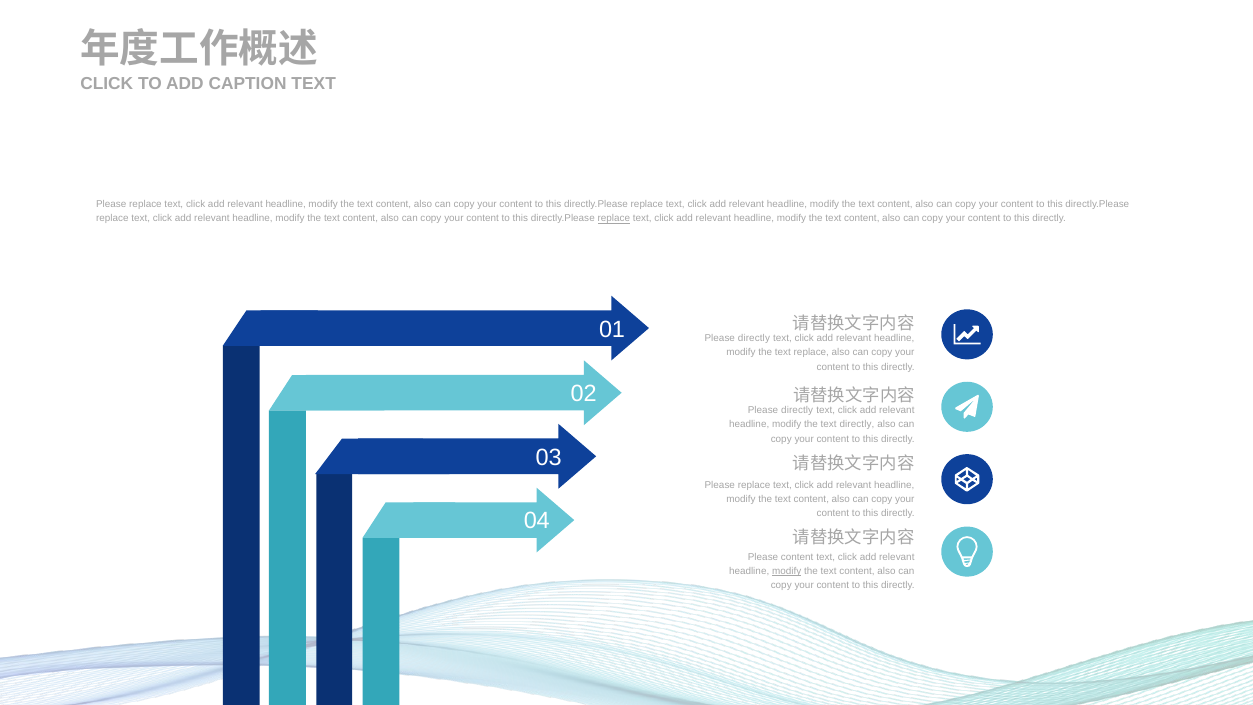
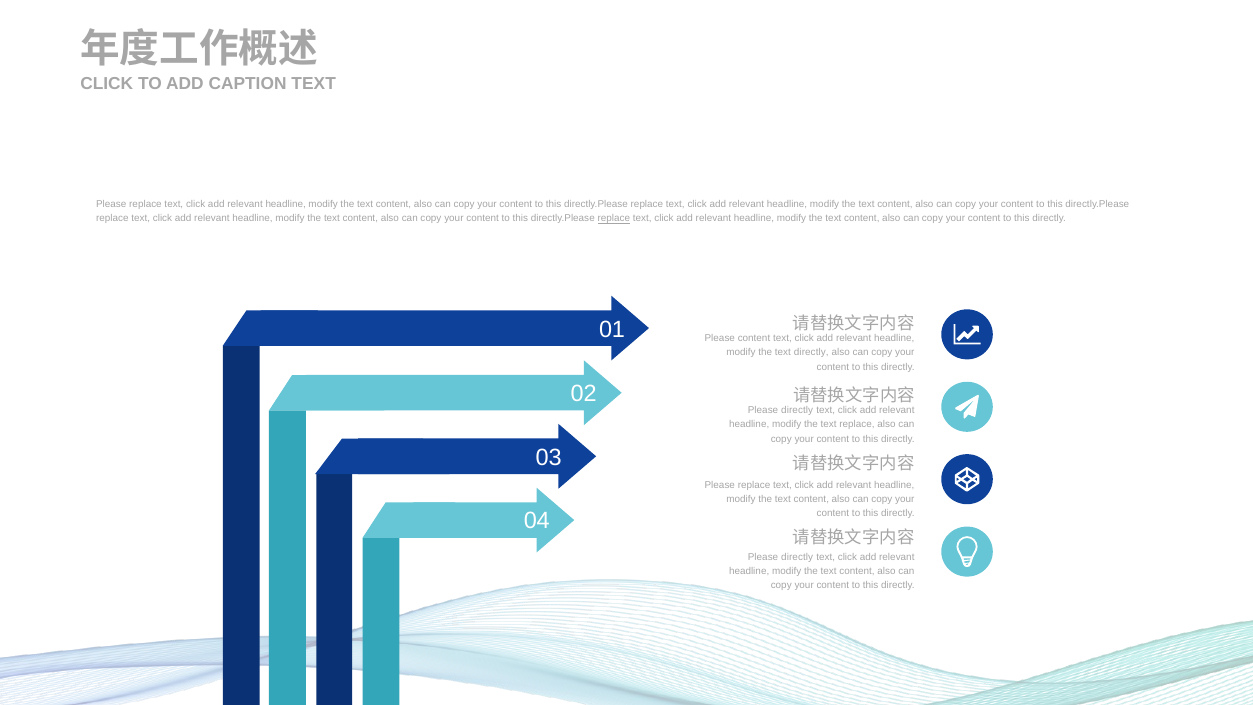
directly at (754, 338): directly -> content
text replace: replace -> directly
text directly: directly -> replace
content at (797, 557): content -> directly
modify at (787, 571) underline: present -> none
